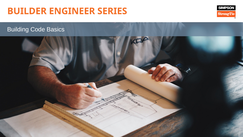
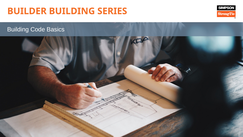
BUILDER ENGINEER: ENGINEER -> BUILDING
